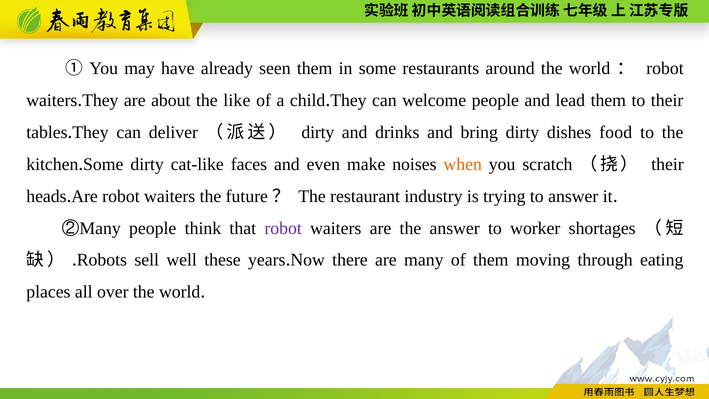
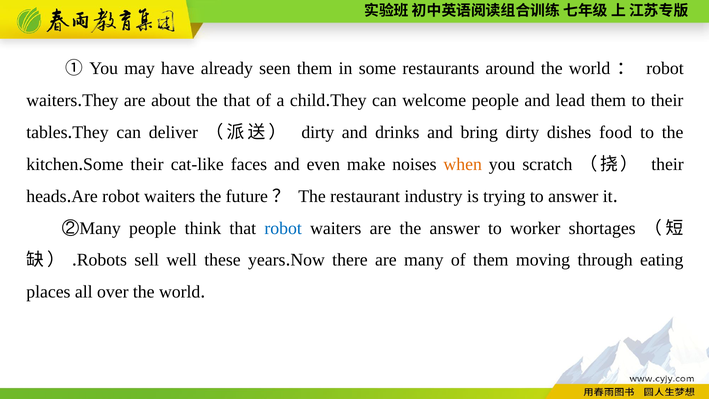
the like: like -> that
Some dirty: dirty -> their
robot at (283, 228) colour: purple -> blue
